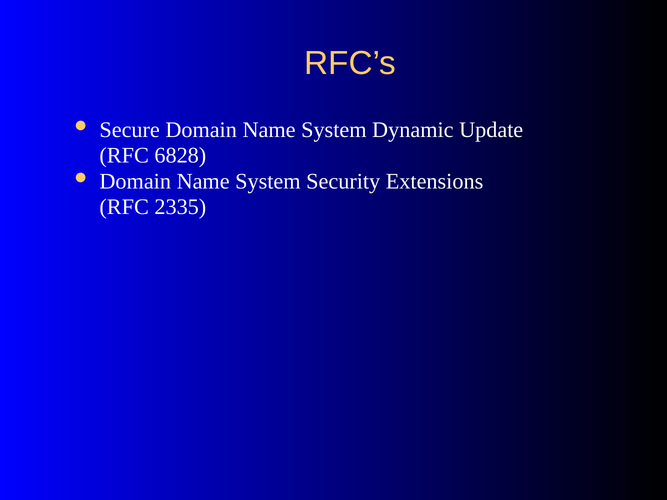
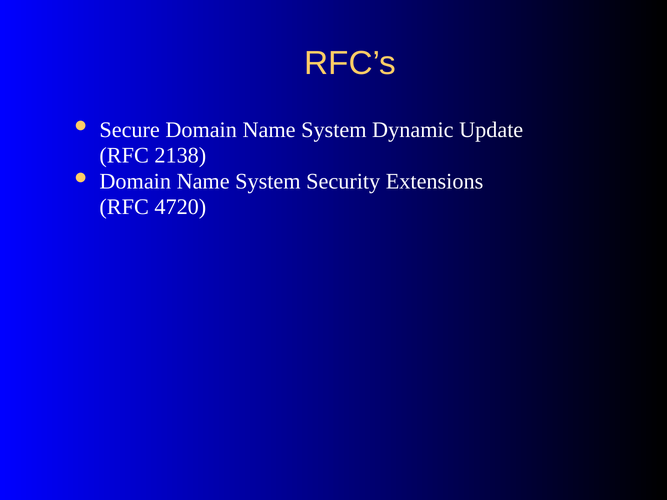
6828: 6828 -> 2138
2335: 2335 -> 4720
